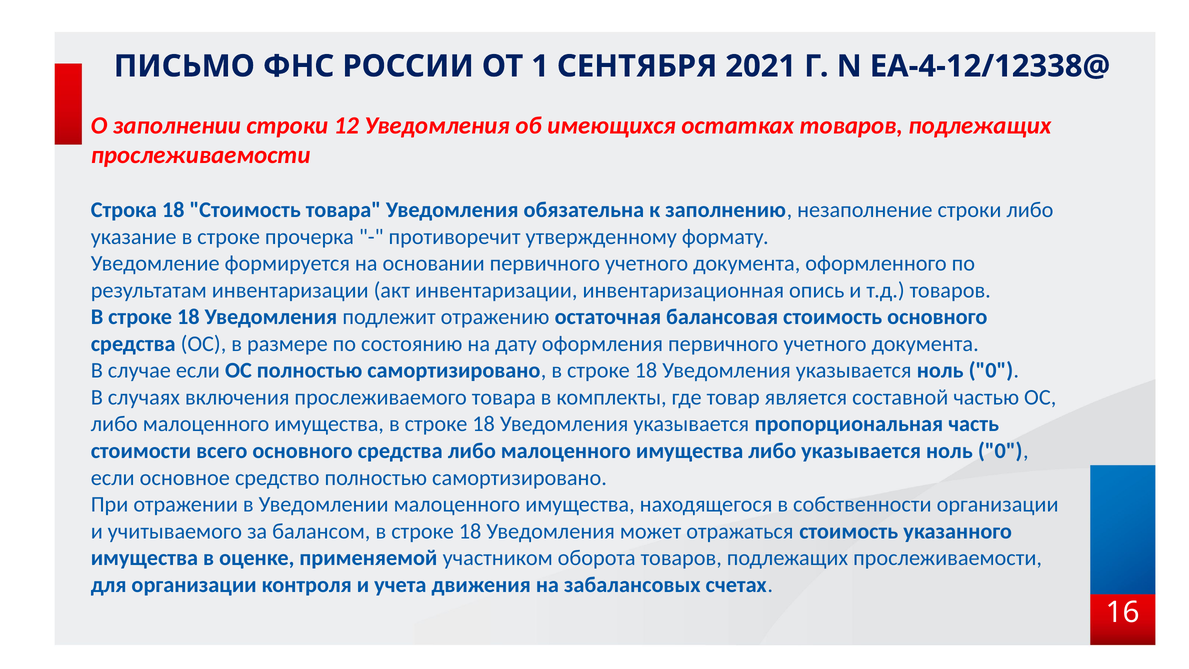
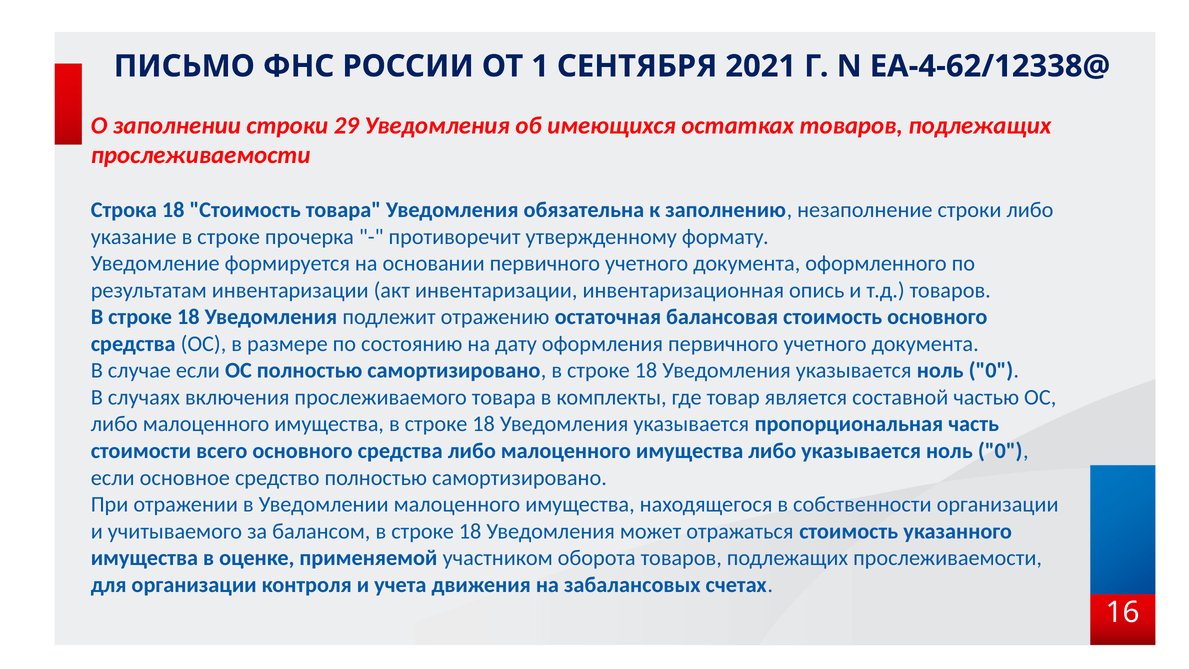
ЕА-4-12/12338@: ЕА-4-12/12338@ -> ЕА-4-62/12338@
12: 12 -> 29
